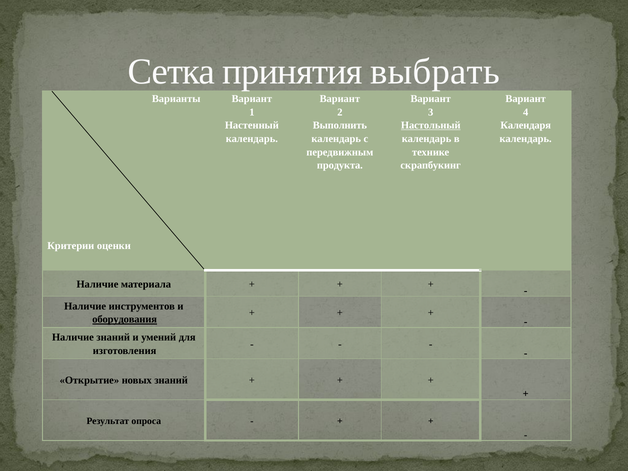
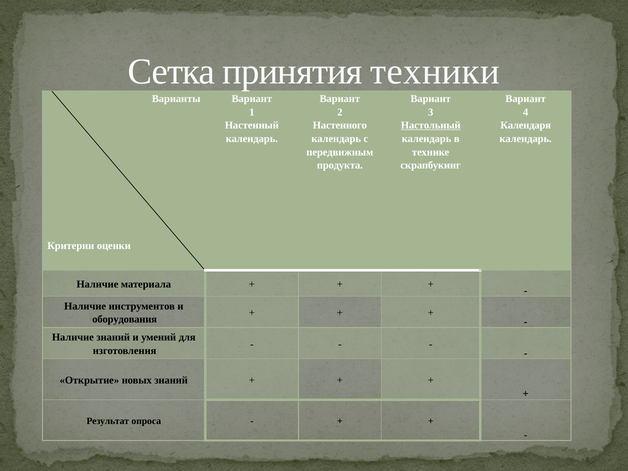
выбрать: выбрать -> техники
Выполнить: Выполнить -> Настенного
оборудования underline: present -> none
